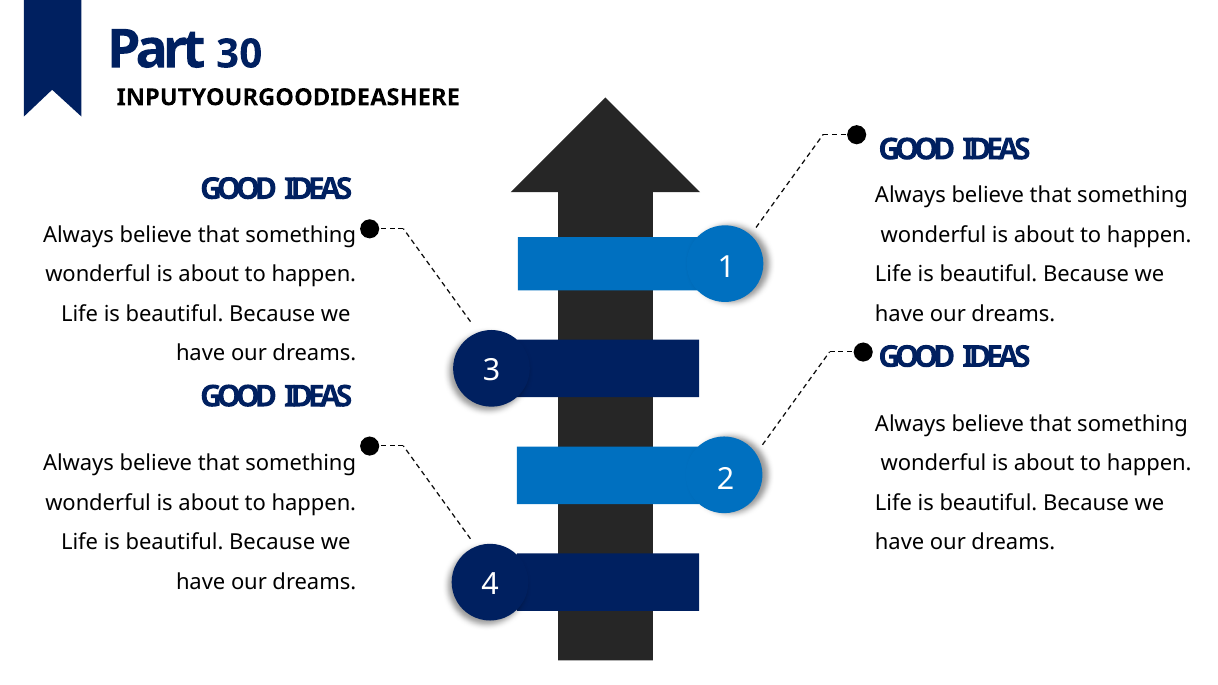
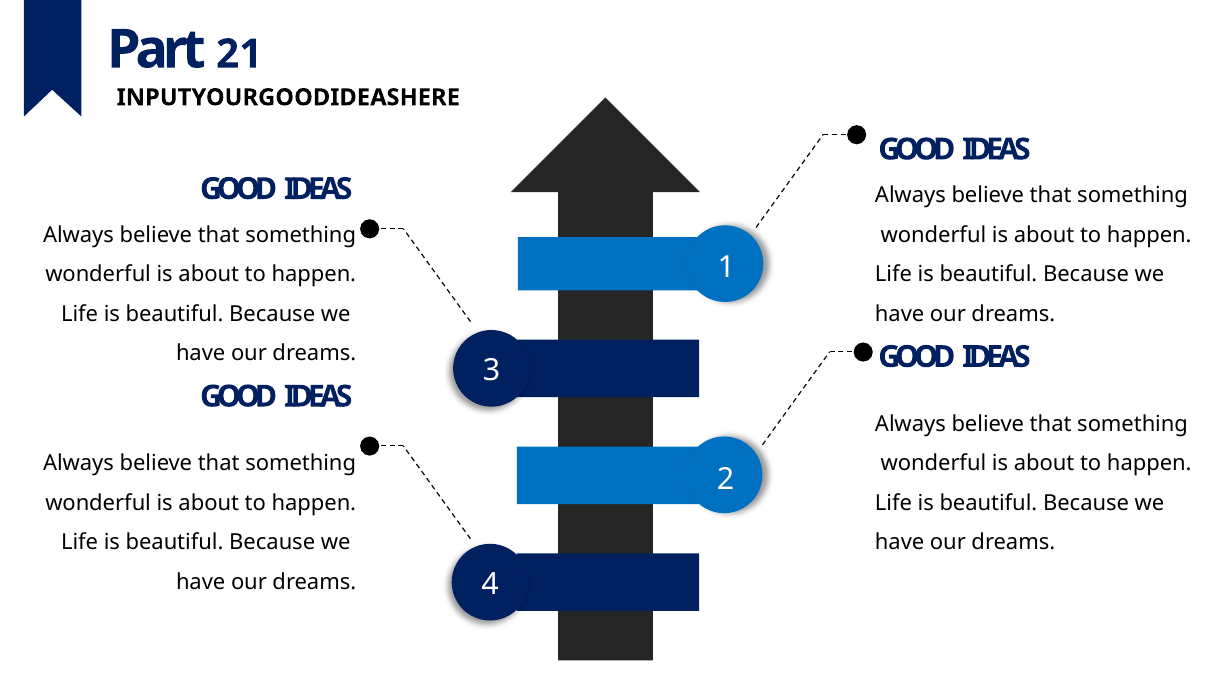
30: 30 -> 21
